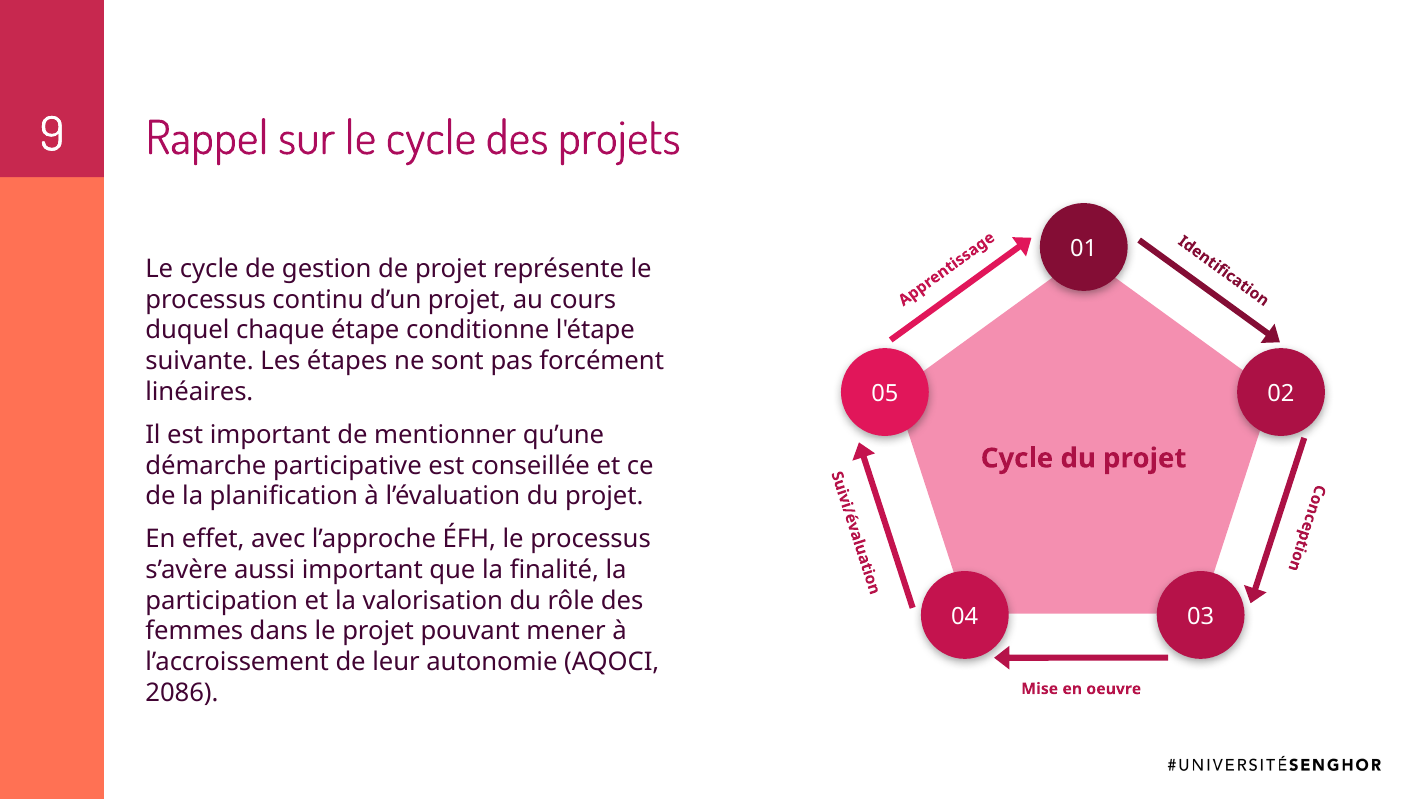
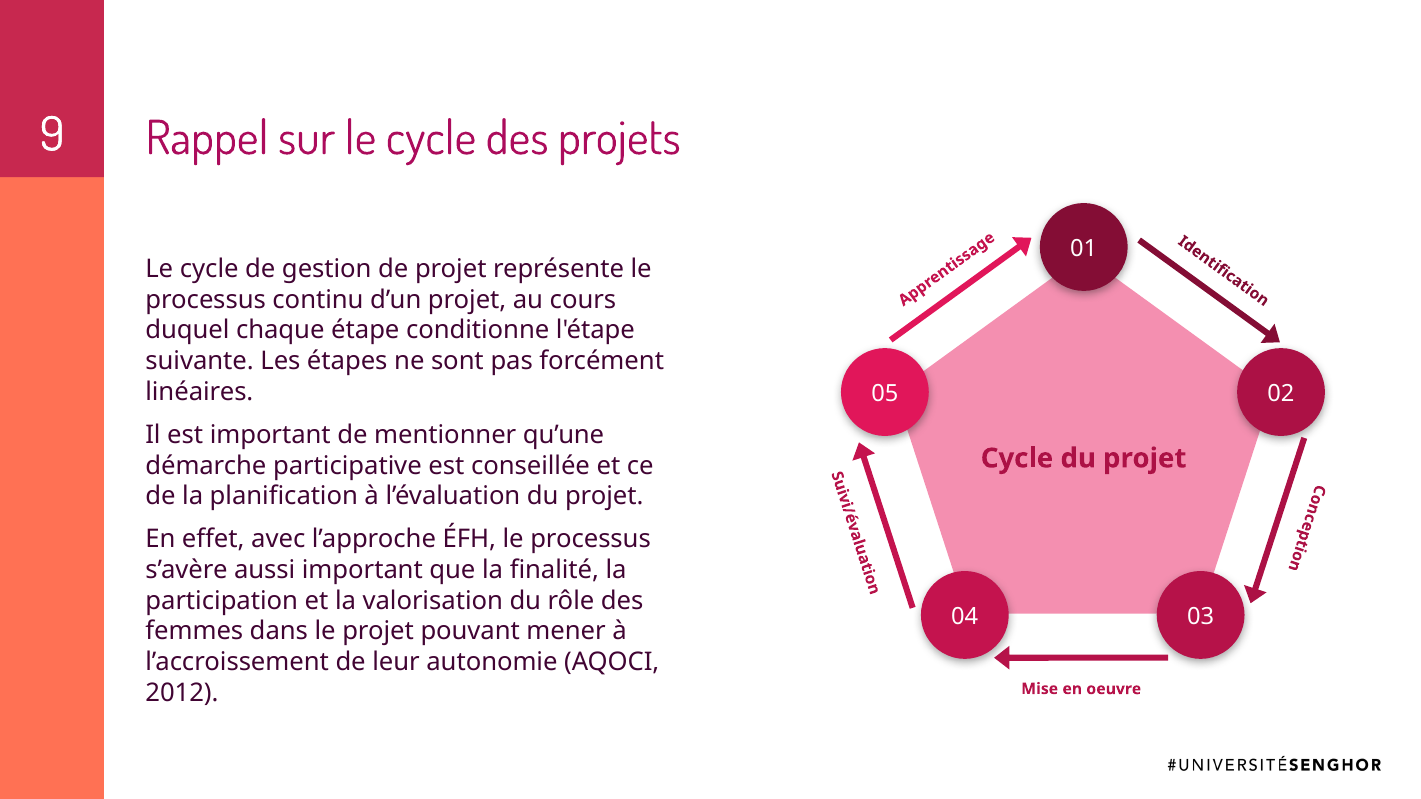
2086: 2086 -> 2012
